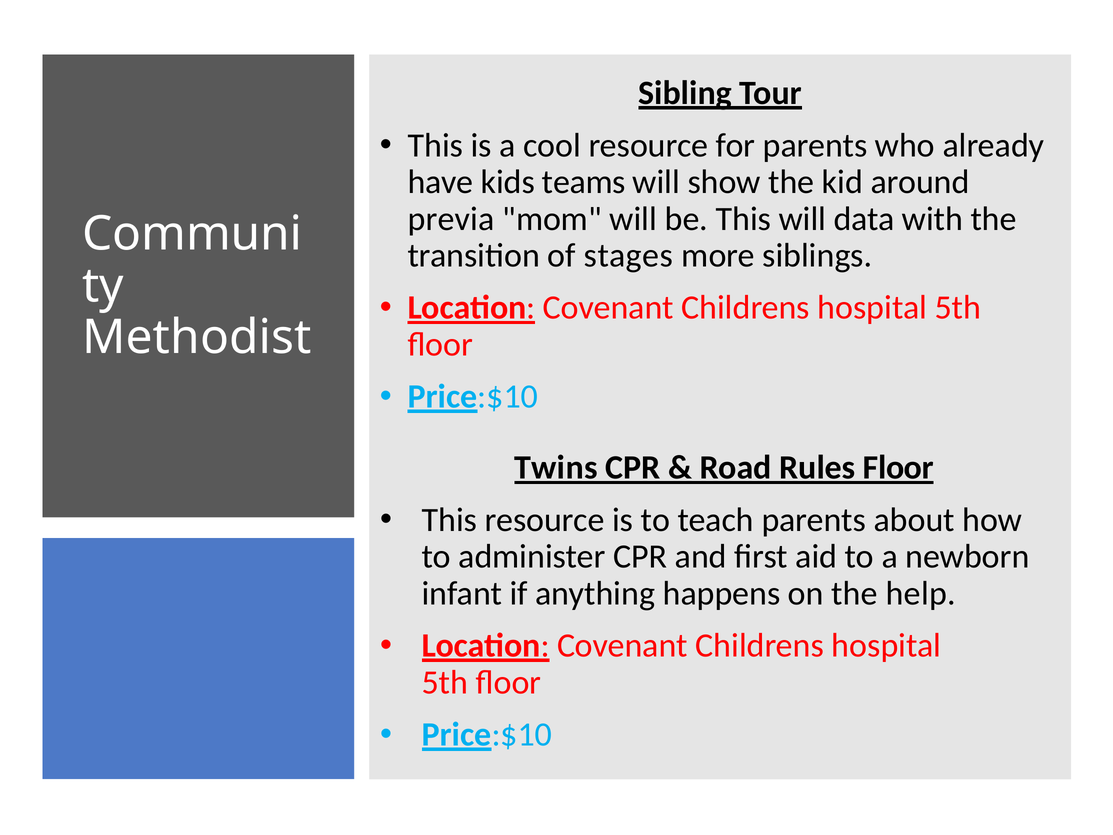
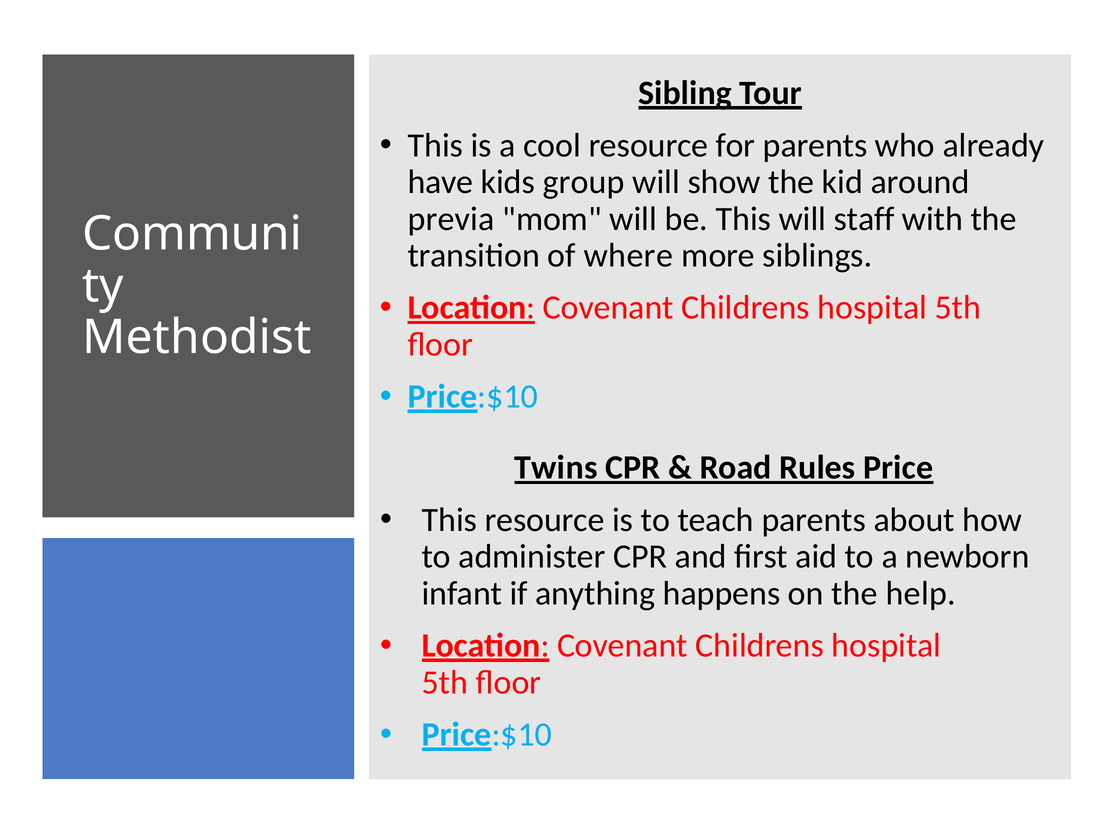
teams: teams -> group
data: data -> staff
stages: stages -> where
Rules Floor: Floor -> Price
